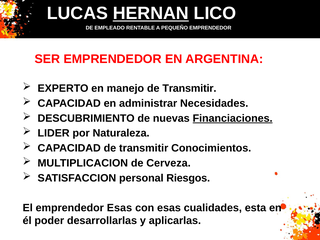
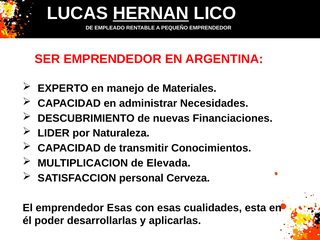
manejo de Transmitir: Transmitir -> Materiales
Financiaciones underline: present -> none
Cerveza: Cerveza -> Elevada
Riesgos: Riesgos -> Cerveza
